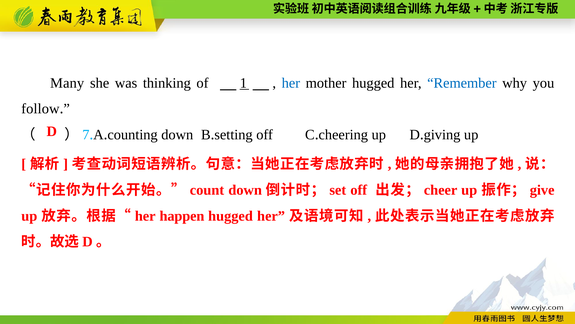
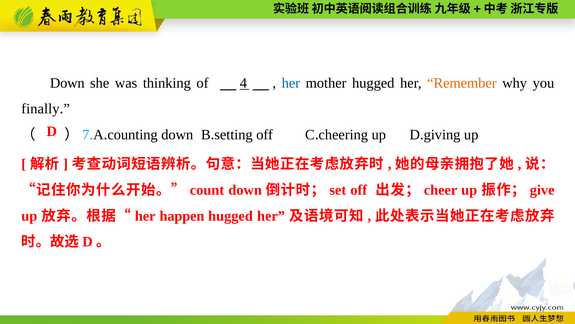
Many at (67, 83): Many -> Down
1: 1 -> 4
Remember colour: blue -> orange
follow: follow -> finally
